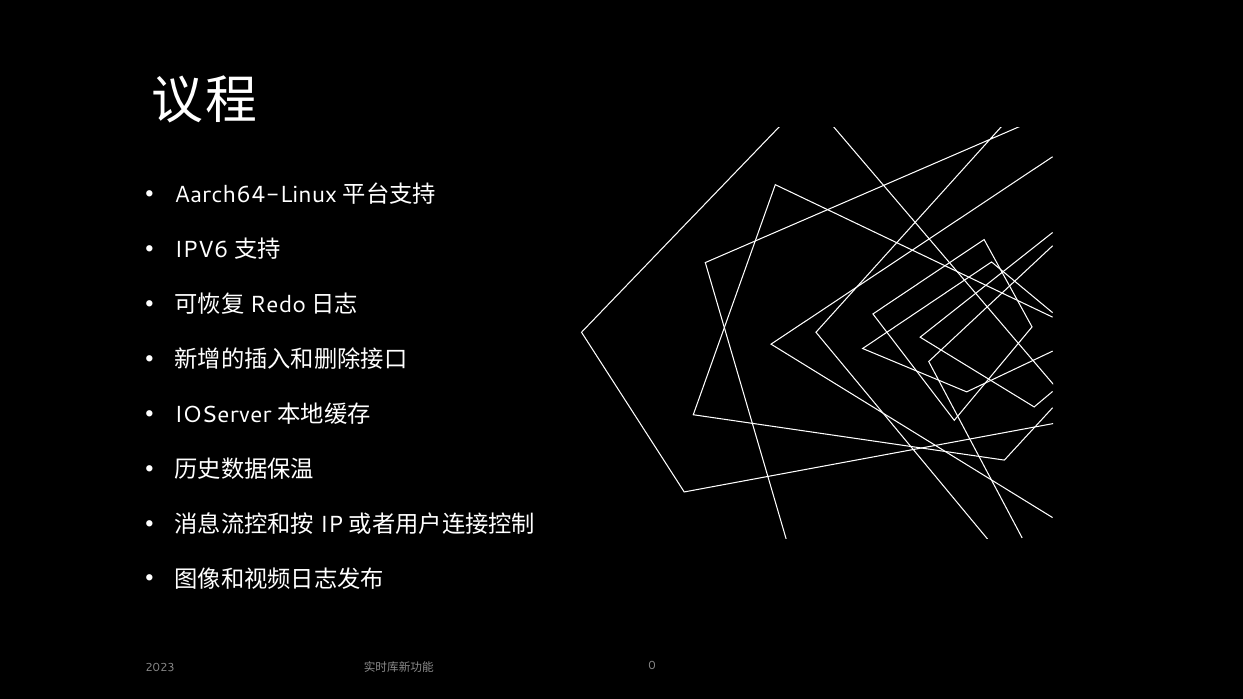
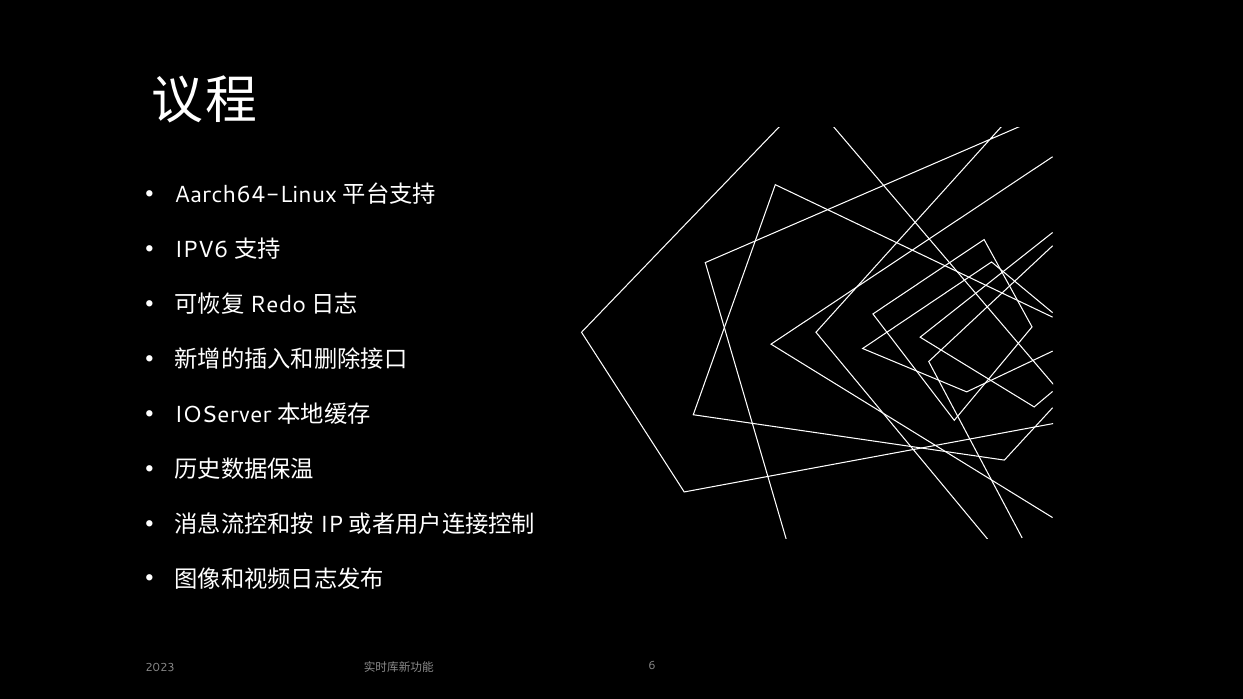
0: 0 -> 6
